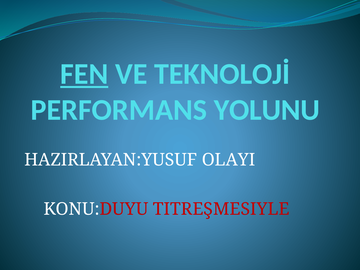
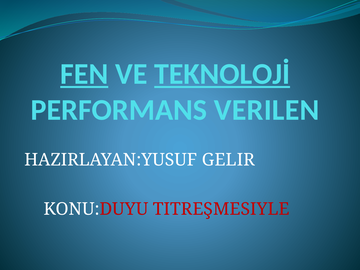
TEKNOLOJİ underline: none -> present
YOLUNU: YOLUNU -> VERILEN
OLAYI: OLAYI -> GELIR
